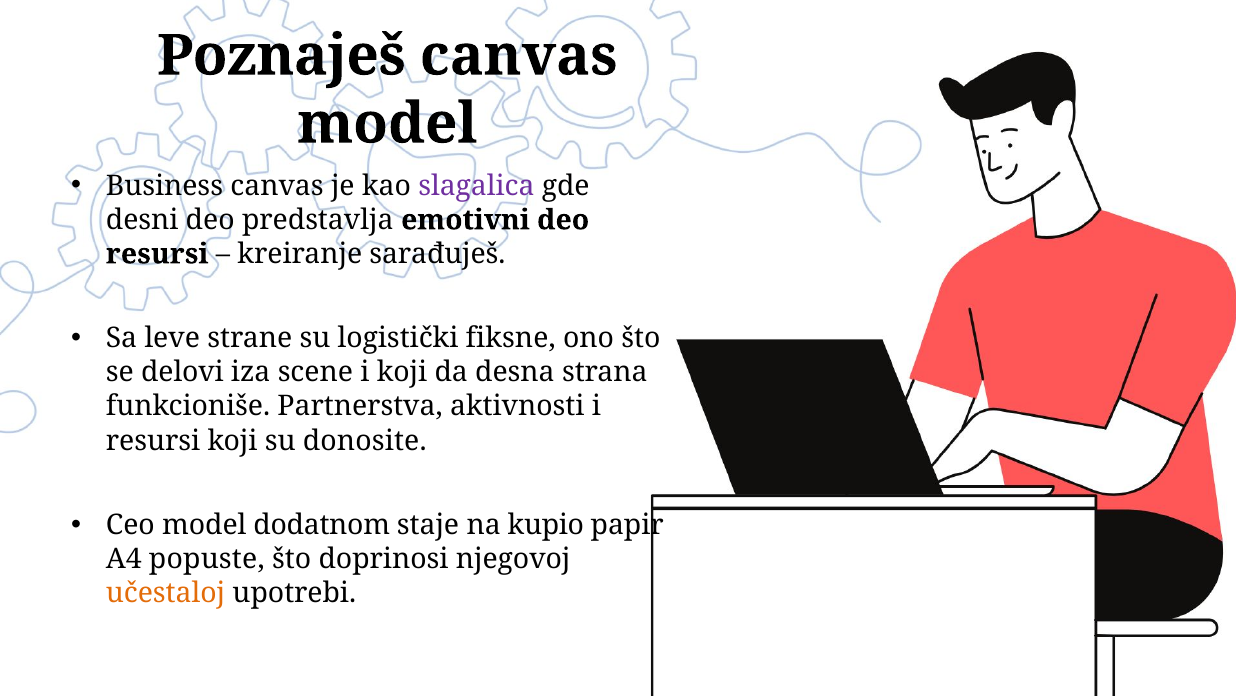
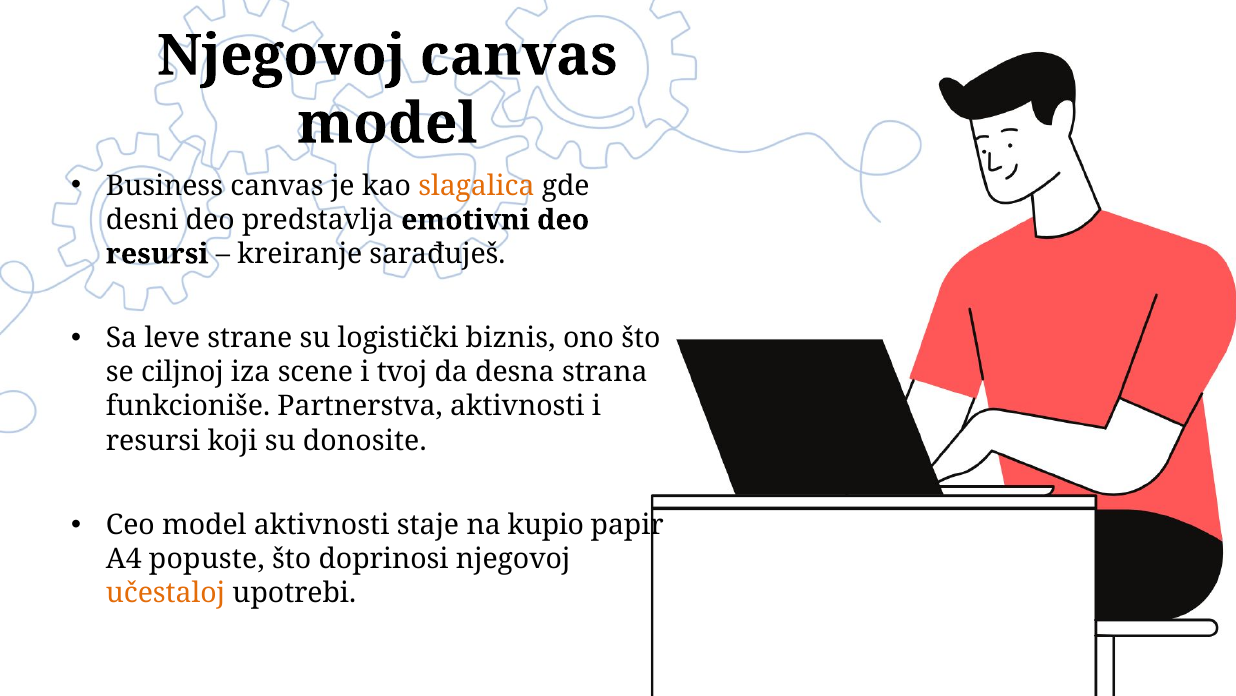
Poznaješ at (281, 56): Poznaješ -> Njegovoj
slagalica colour: purple -> orange
fiksne: fiksne -> biznis
delovi: delovi -> ciljnoj
i koji: koji -> tvoj
model dodatnom: dodatnom -> aktivnosti
